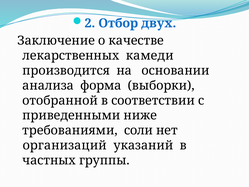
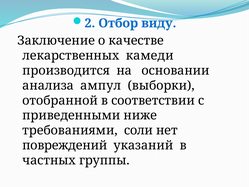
двух: двух -> виду
форма: форма -> ампул
организаций: организаций -> повреждений
